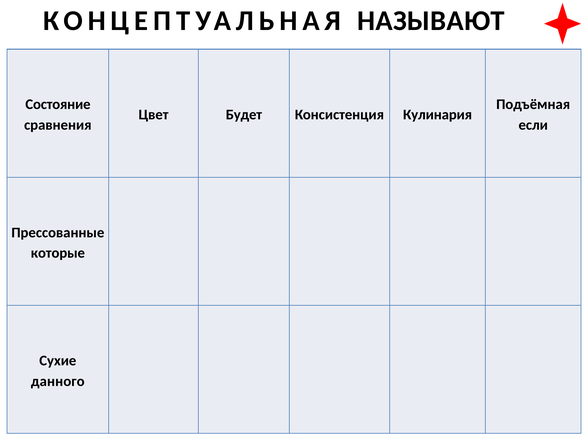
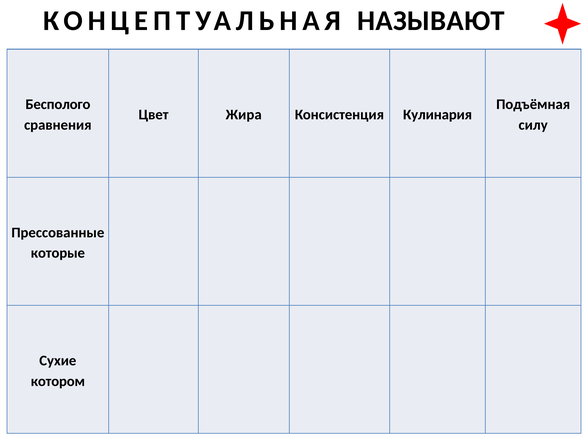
Состояние: Состояние -> Бесполого
Будет: Будет -> Жира
если: если -> силу
данного: данного -> котором
